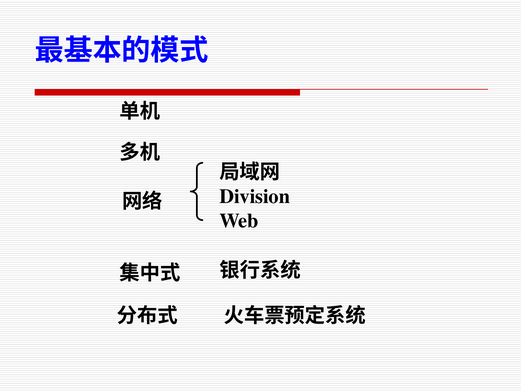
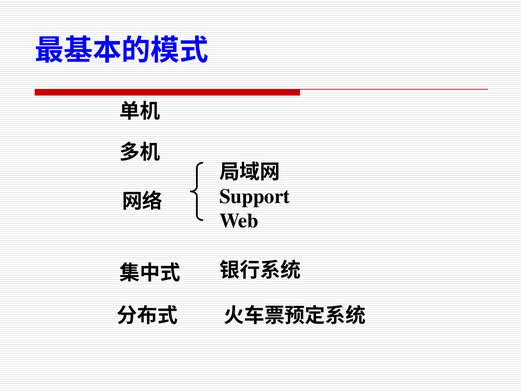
Division: Division -> Support
